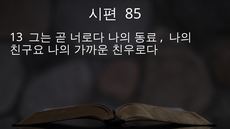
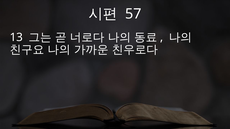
85: 85 -> 57
